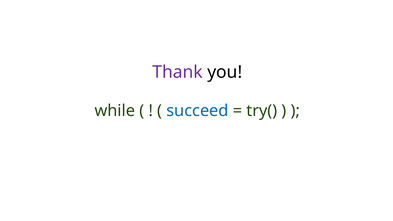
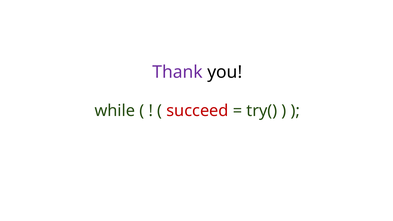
succeed colour: blue -> red
